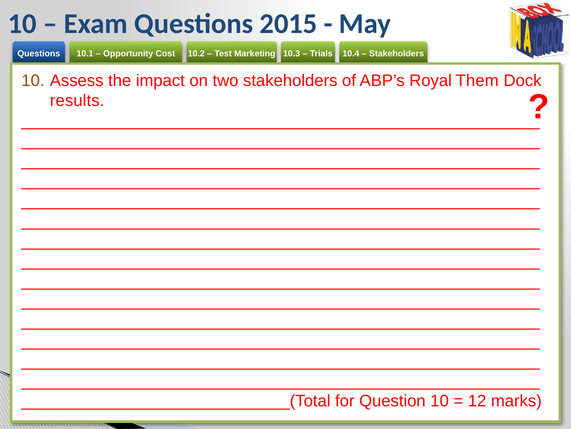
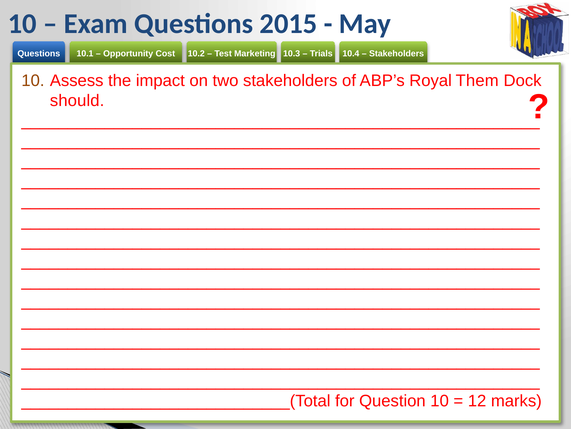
results: results -> should
